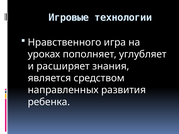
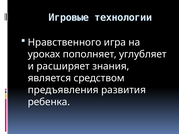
направленных: направленных -> предъявления
